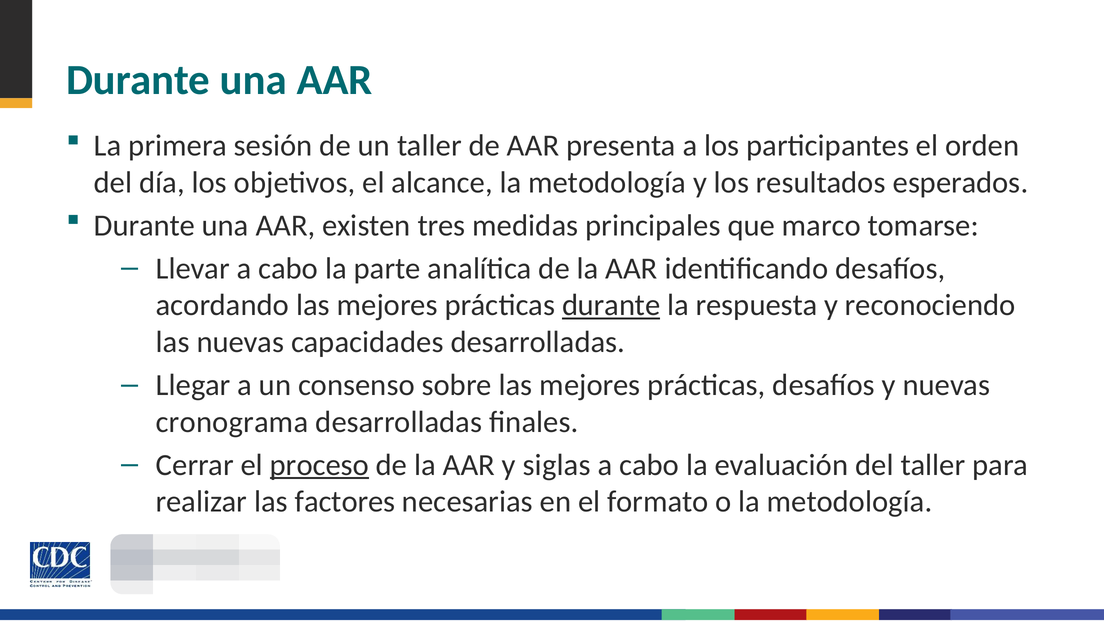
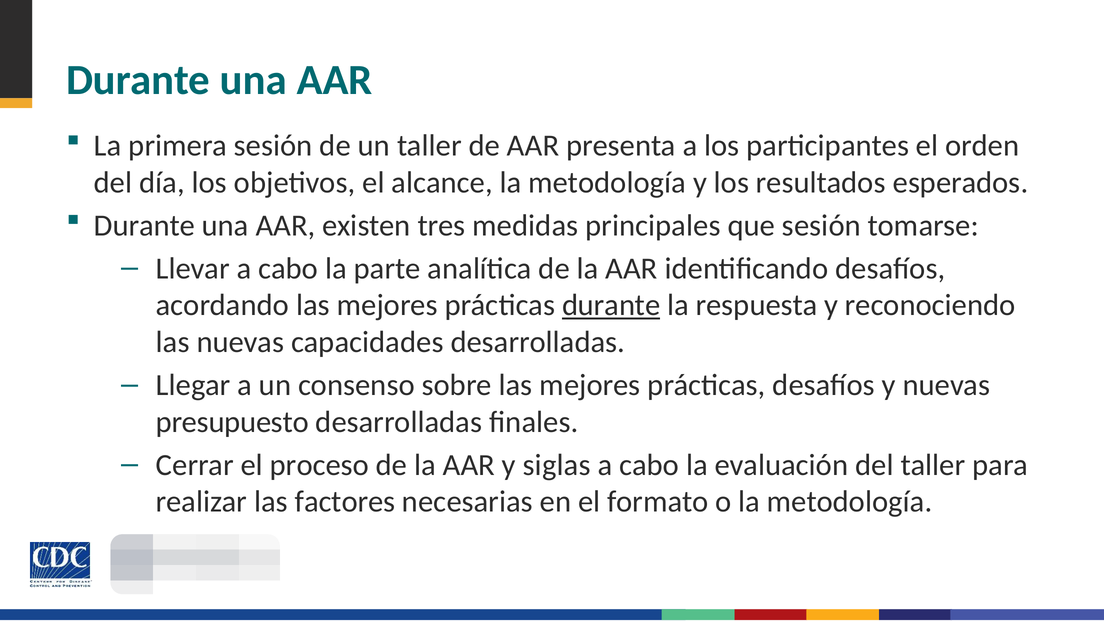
que marco: marco -> sesión
cronograma: cronograma -> presupuesto
proceso underline: present -> none
